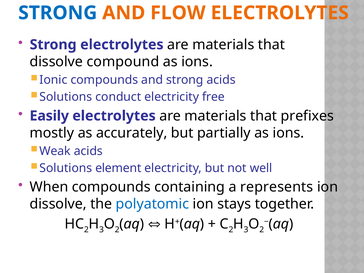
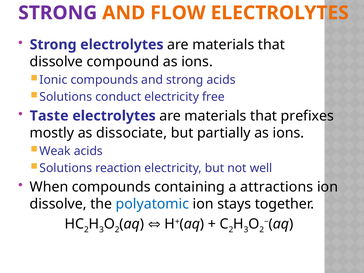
STRONG at (58, 13) colour: blue -> purple
Easily: Easily -> Taste
accurately: accurately -> dissociate
element: element -> reaction
represents: represents -> attractions
